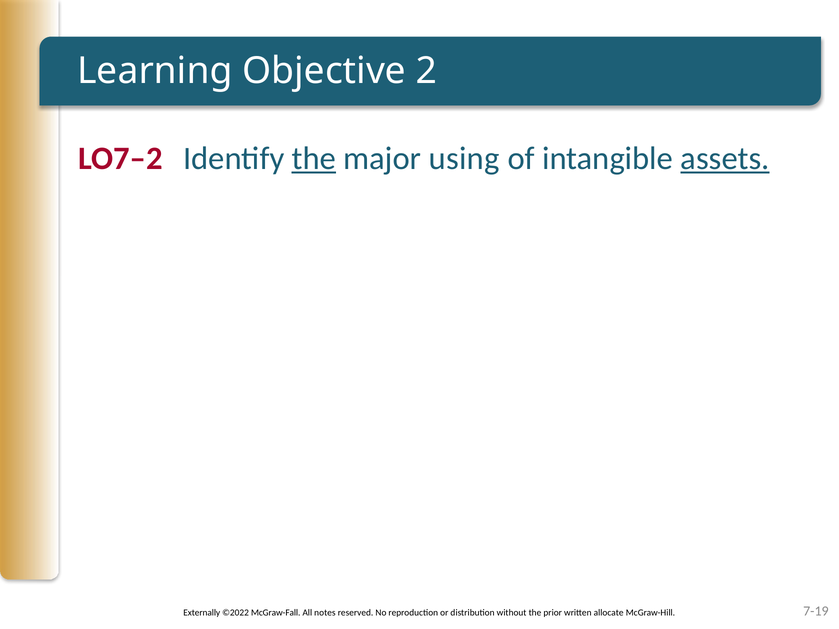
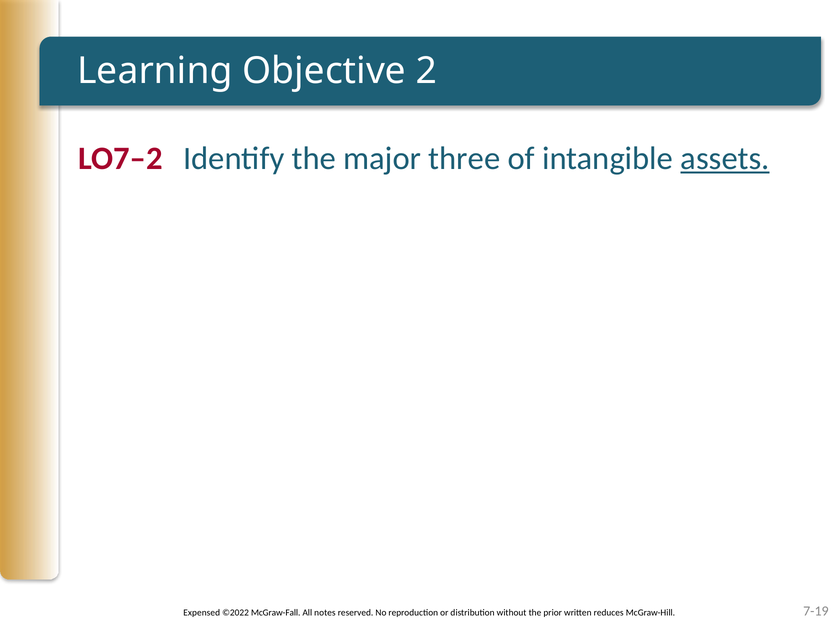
the at (314, 158) underline: present -> none
using: using -> three
Externally: Externally -> Expensed
allocate: allocate -> reduces
